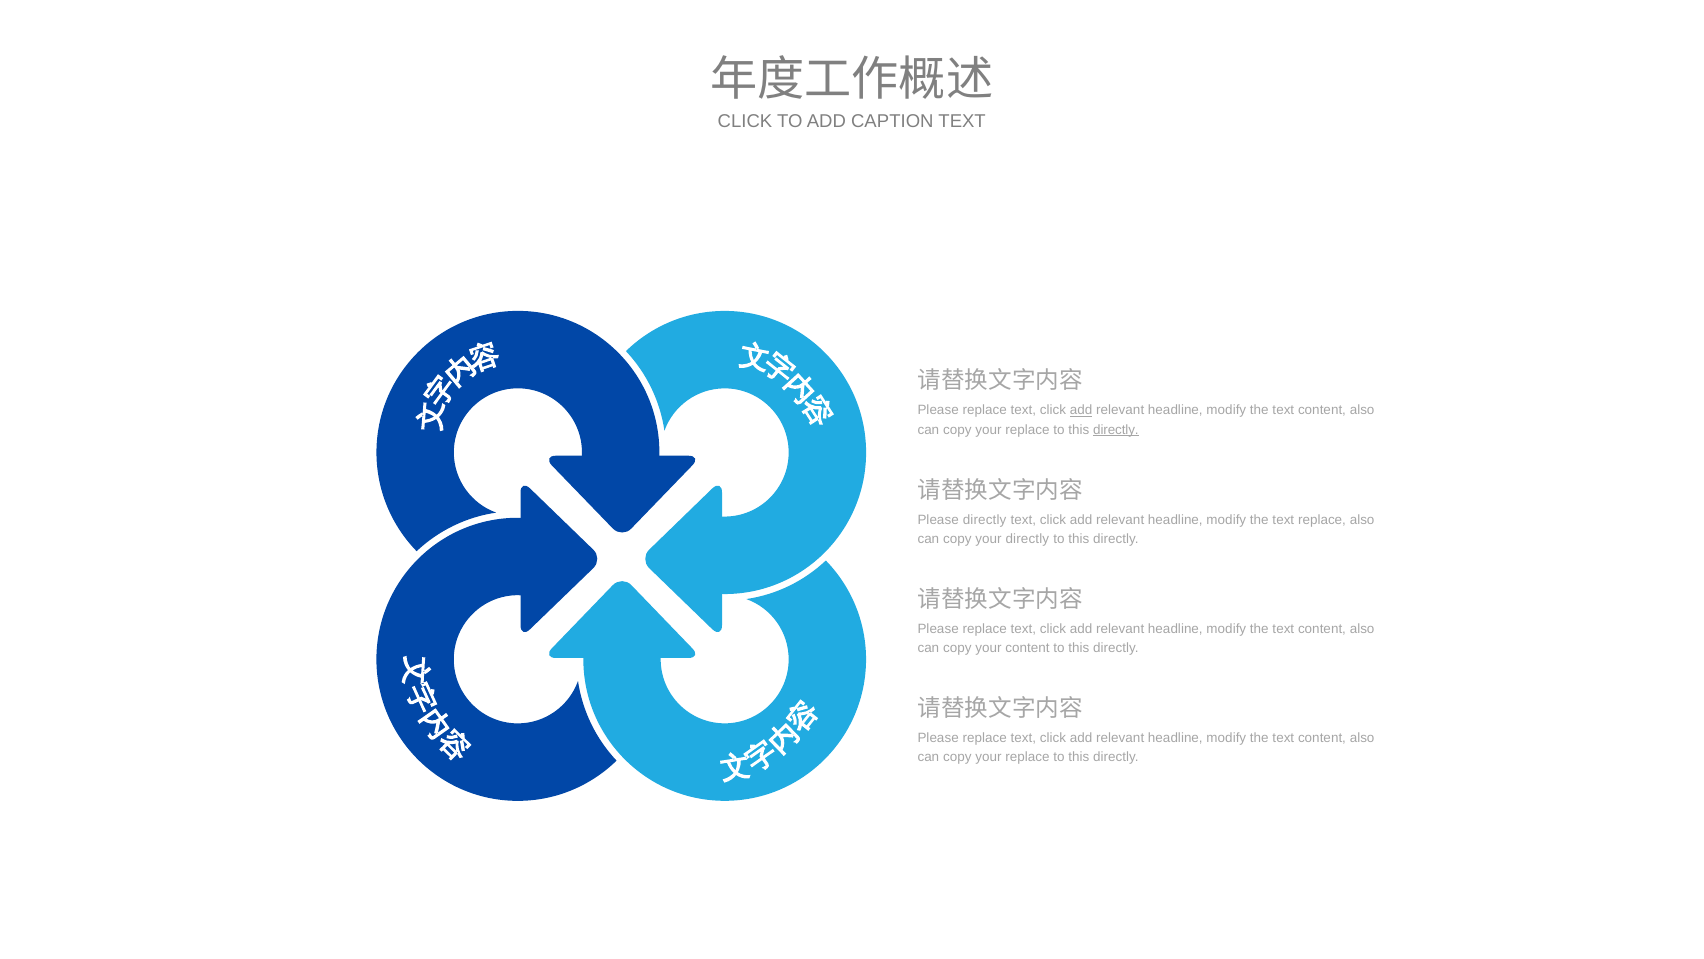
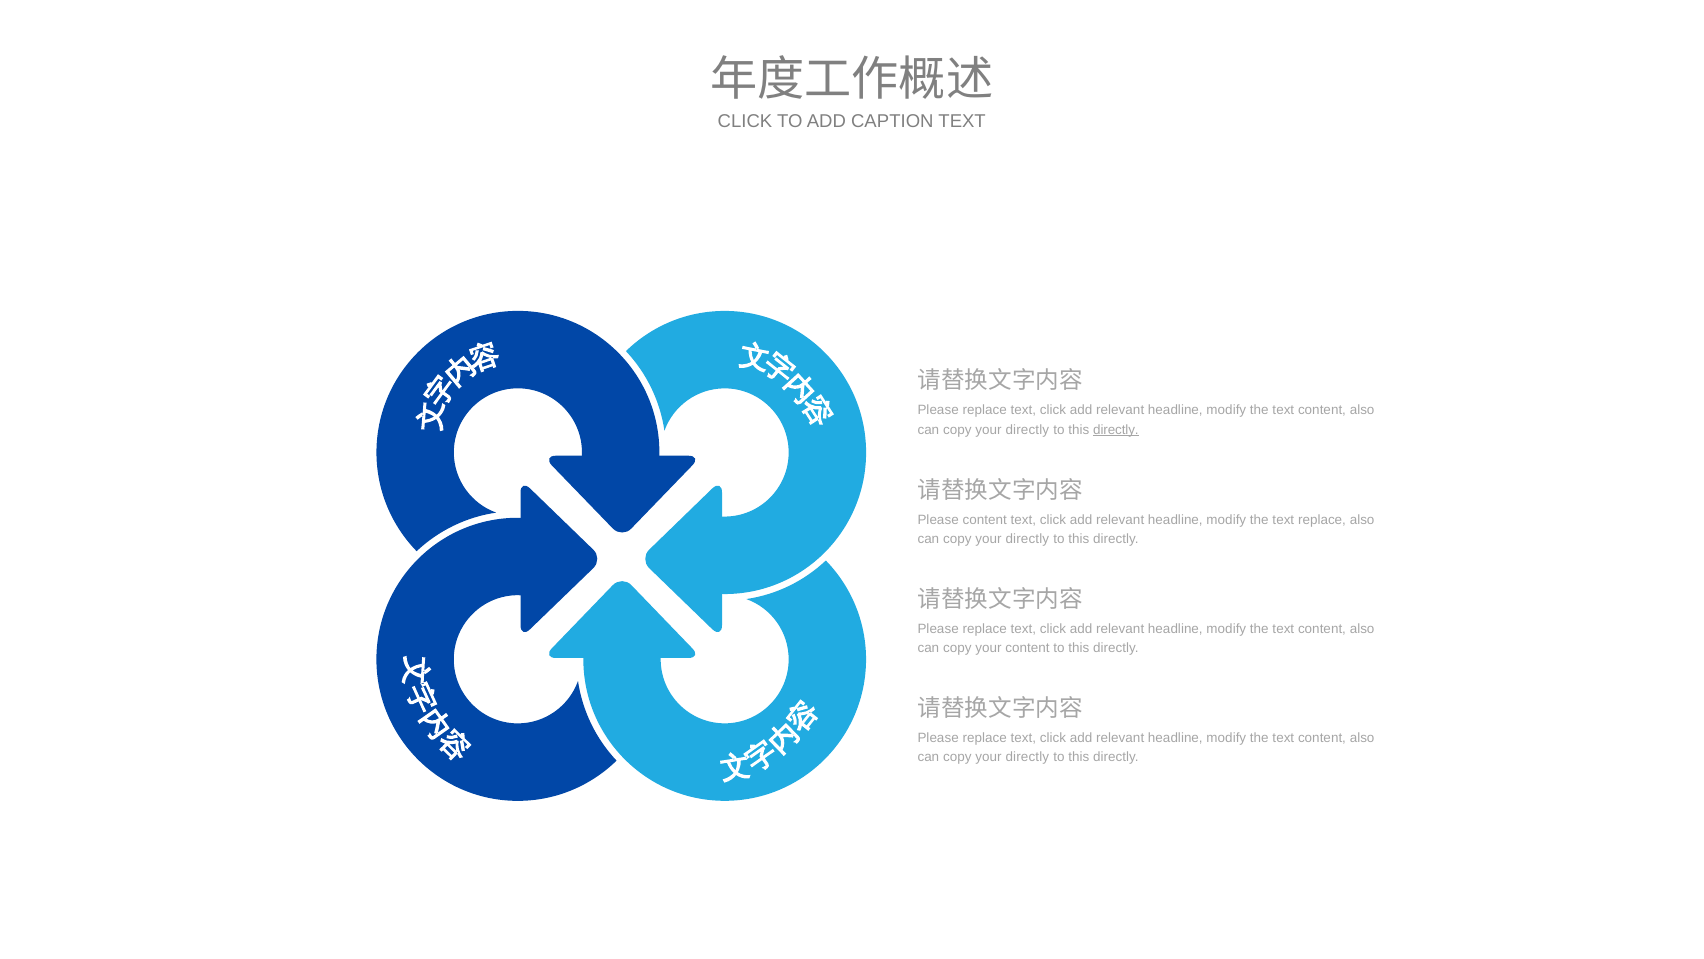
add at (1081, 410) underline: present -> none
replace at (1027, 429): replace -> directly
Please directly: directly -> content
replace at (1027, 757): replace -> directly
